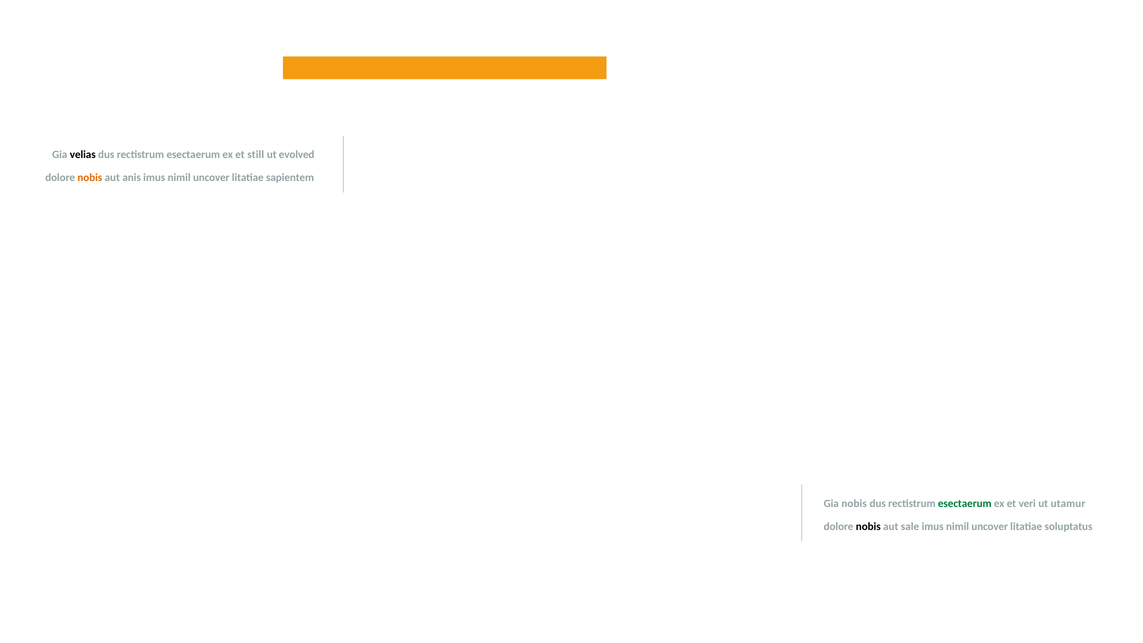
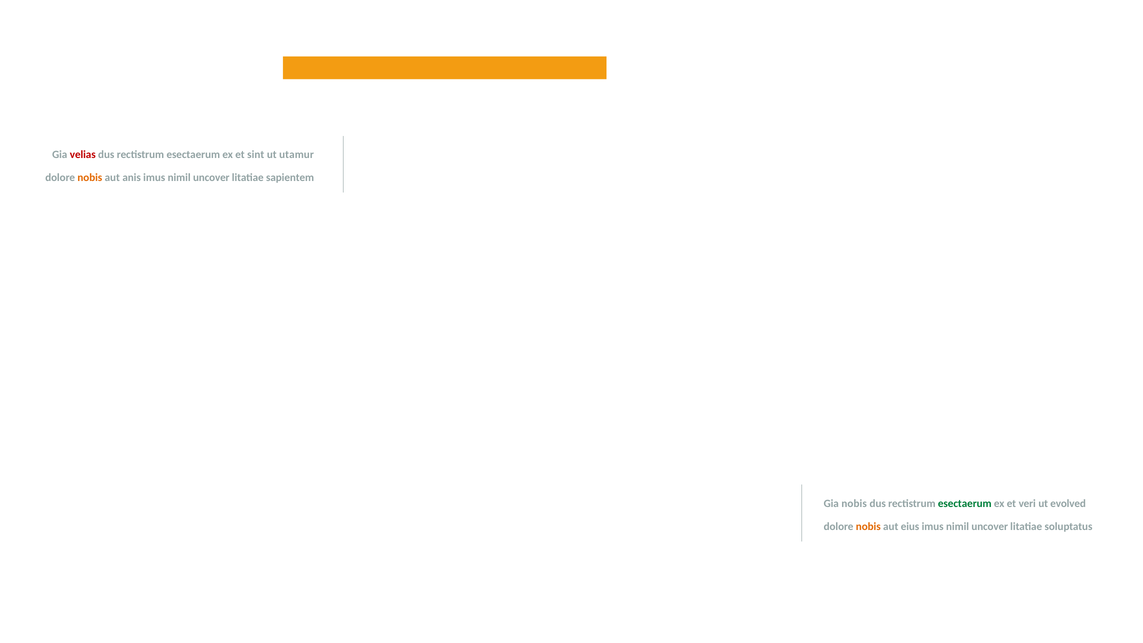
velias colour: black -> red
still: still -> sint
evolved: evolved -> utamur
utamur: utamur -> evolved
nobis at (868, 526) colour: black -> orange
sale: sale -> eius
